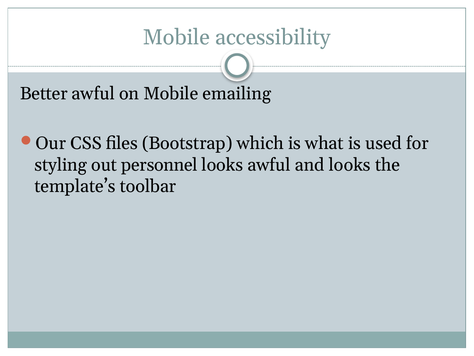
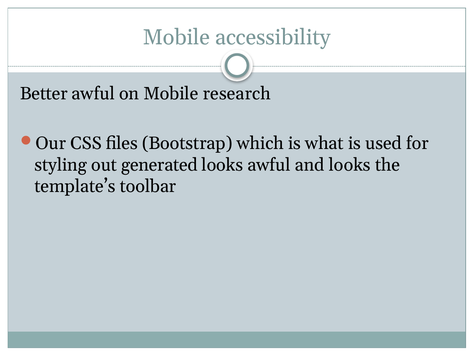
emailing: emailing -> research
personnel: personnel -> generated
